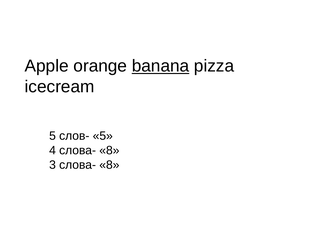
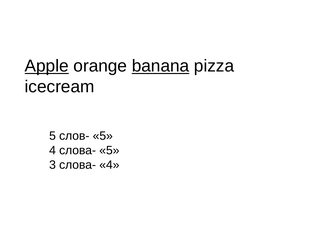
Apple underline: none -> present
4 слова- 8: 8 -> 5
3 слова- 8: 8 -> 4
